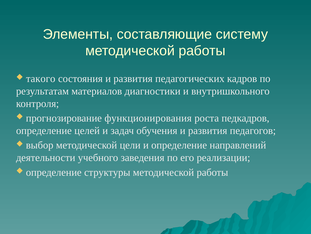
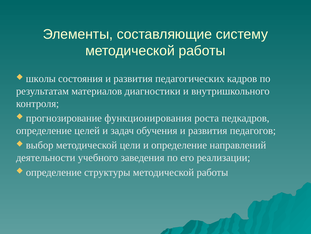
такого: такого -> школы
